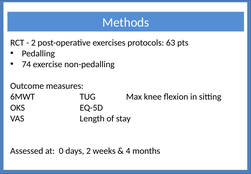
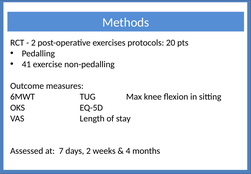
63: 63 -> 20
74: 74 -> 41
0: 0 -> 7
